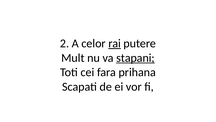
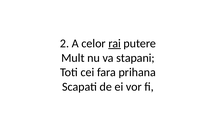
stapani underline: present -> none
